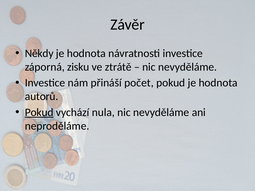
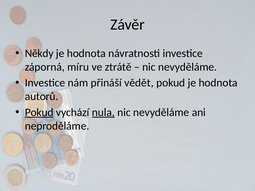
zisku: zisku -> míru
počet: počet -> vědět
nula underline: none -> present
